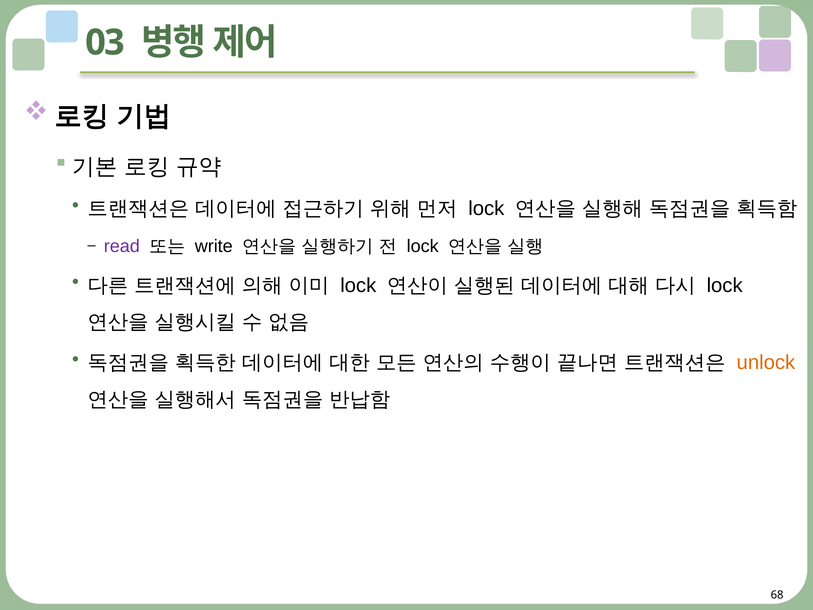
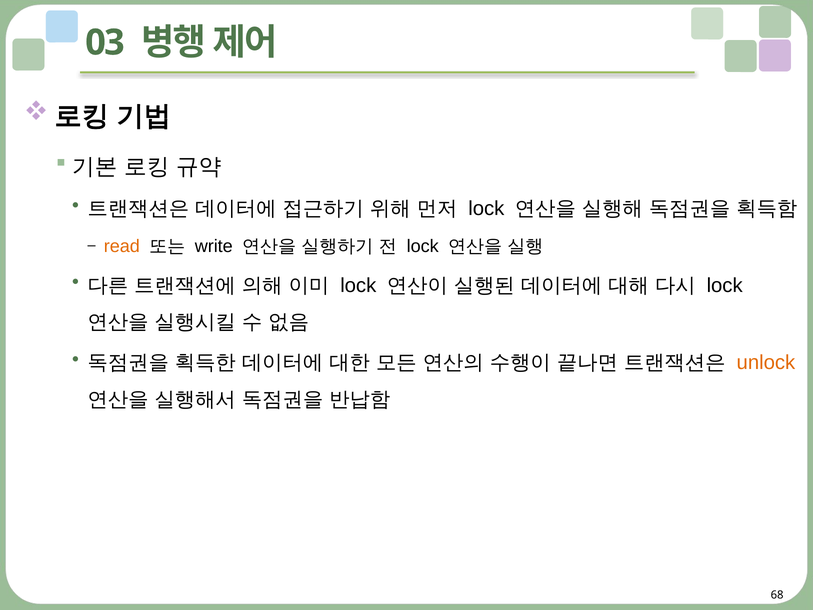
read colour: purple -> orange
